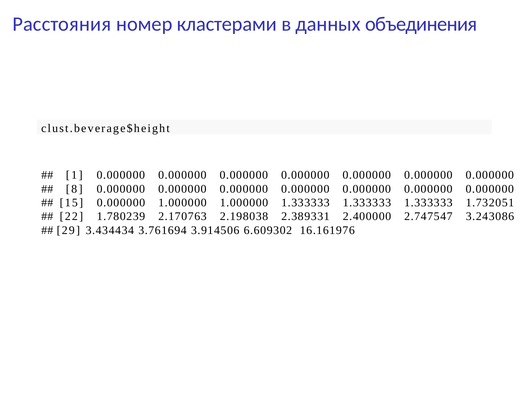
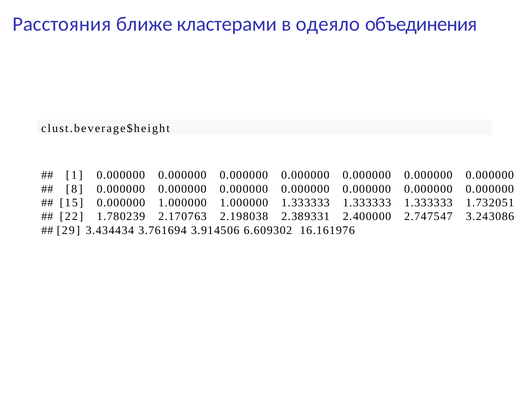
номер: номер -> ближе
данных: данных -> одеяло
